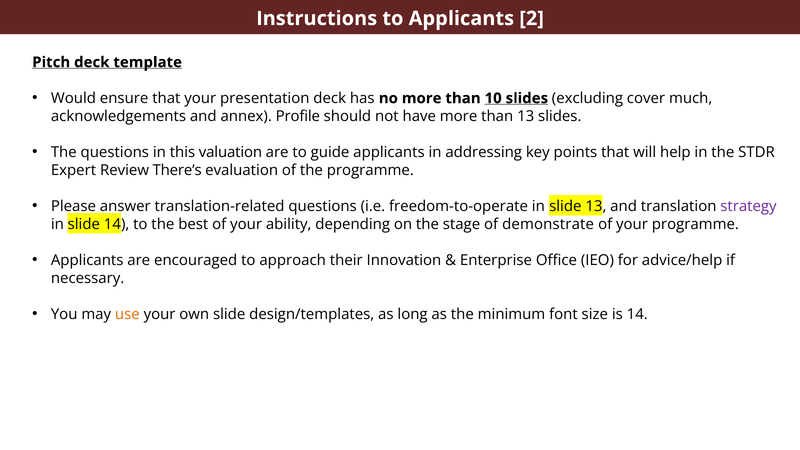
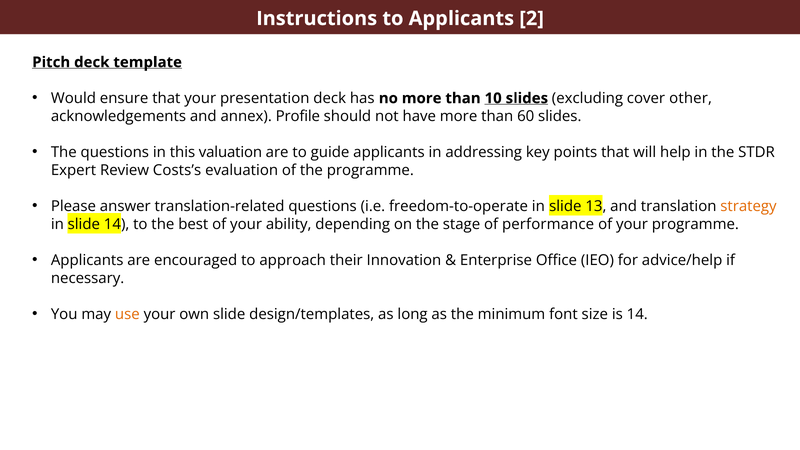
much: much -> other
than 13: 13 -> 60
There’s: There’s -> Costs’s
strategy colour: purple -> orange
demonstrate: demonstrate -> performance
